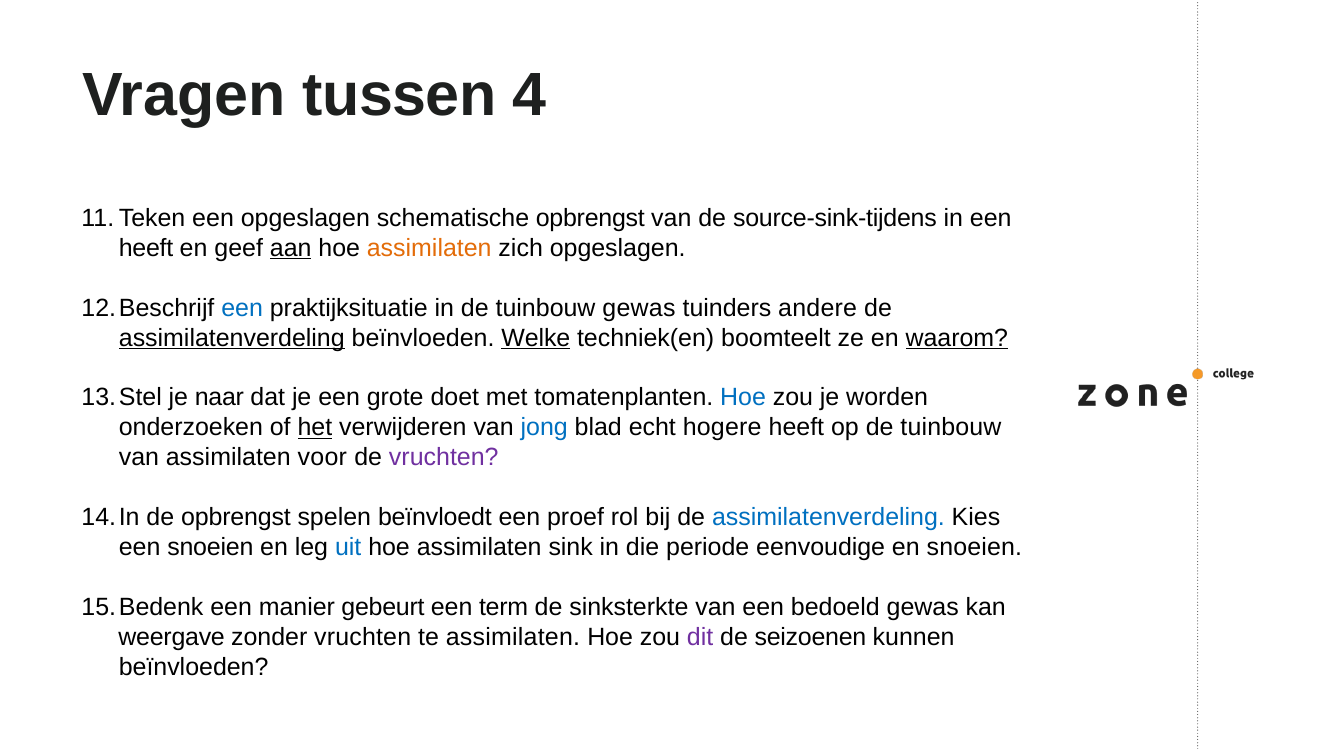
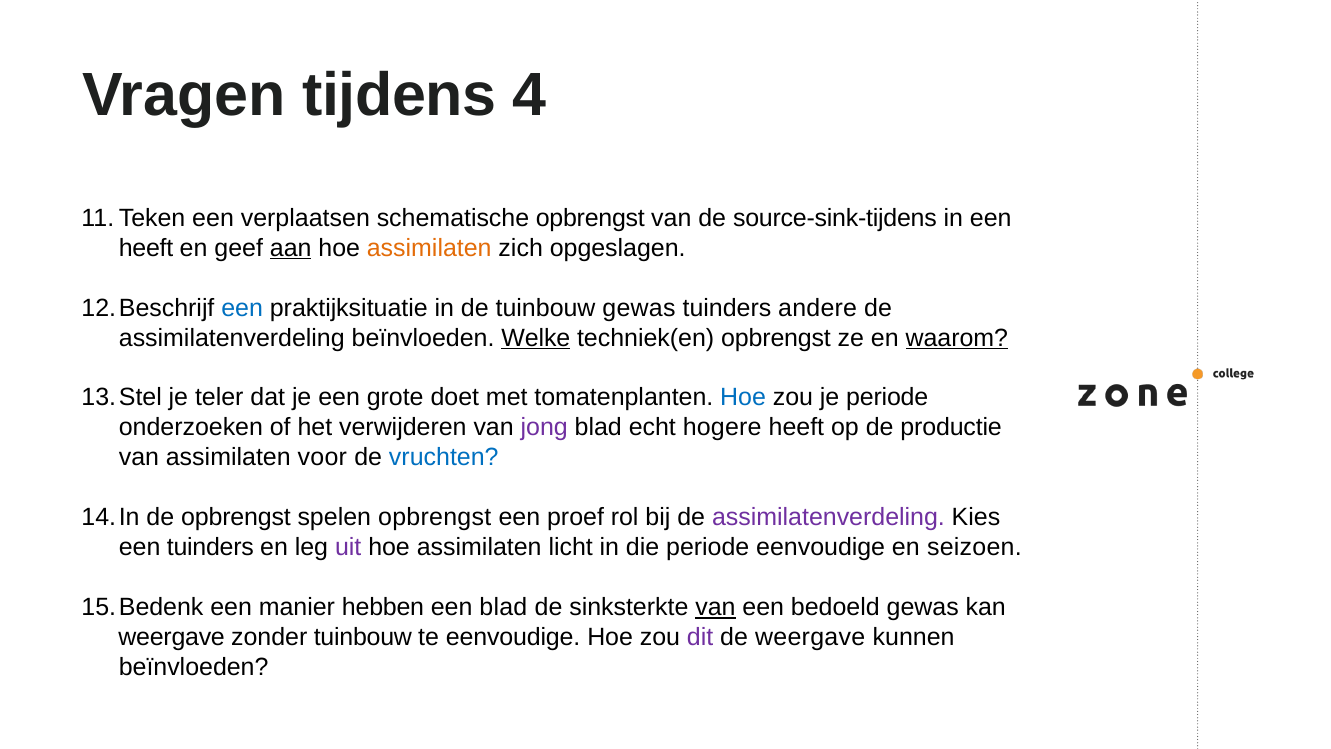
tussen: tussen -> tijdens
een opgeslagen: opgeslagen -> verplaatsen
assimilatenverdeling at (232, 338) underline: present -> none
techniek(en boomteelt: boomteelt -> opbrengst
naar: naar -> teler
je worden: worden -> periode
het underline: present -> none
jong colour: blue -> purple
op de tuinbouw: tuinbouw -> productie
vruchten at (444, 457) colour: purple -> blue
spelen beïnvloedt: beïnvloedt -> opbrengst
assimilatenverdeling at (828, 517) colour: blue -> purple
een snoeien: snoeien -> tuinders
uit colour: blue -> purple
sink: sink -> licht
en snoeien: snoeien -> seizoen
gebeurt: gebeurt -> hebben
een term: term -> blad
van at (715, 607) underline: none -> present
zonder vruchten: vruchten -> tuinbouw
te assimilaten: assimilaten -> eenvoudige
de seizoenen: seizoenen -> weergave
